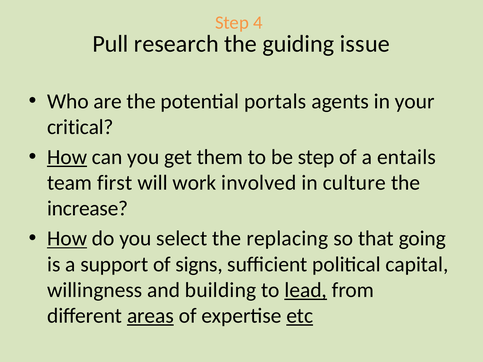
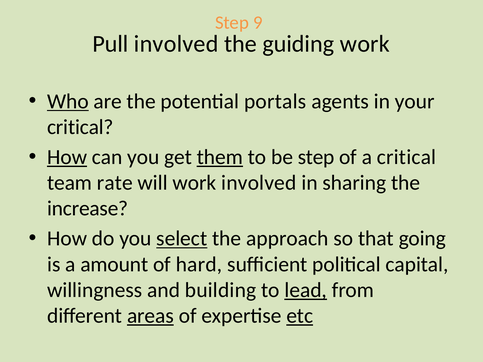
4: 4 -> 9
Pull research: research -> involved
guiding issue: issue -> work
Who underline: none -> present
them underline: none -> present
a entails: entails -> critical
first: first -> rate
culture: culture -> sharing
How at (67, 239) underline: present -> none
select underline: none -> present
replacing: replacing -> approach
support: support -> amount
signs: signs -> hard
